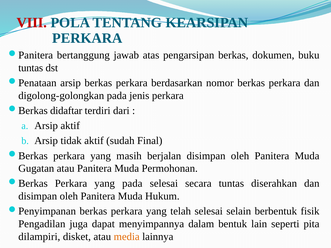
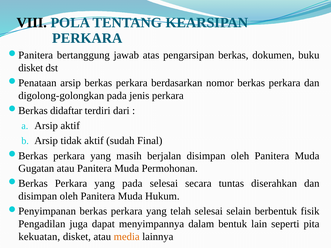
VIII colour: red -> black
tuntas at (31, 68): tuntas -> disket
dilampiri: dilampiri -> kekuatan
